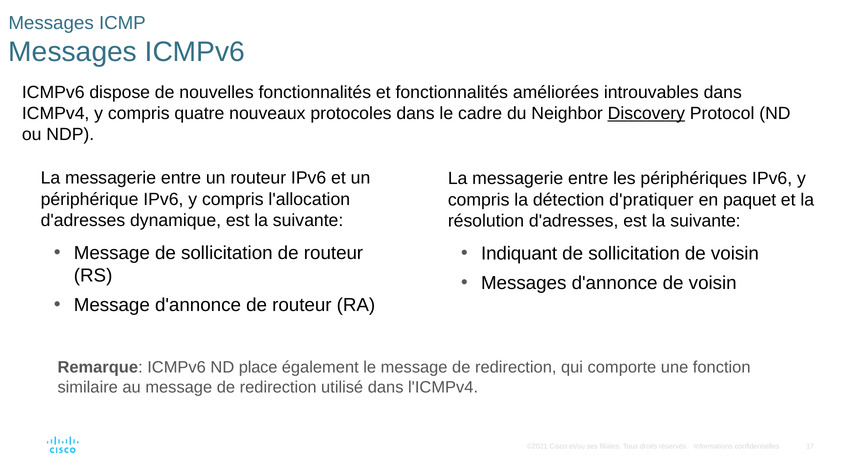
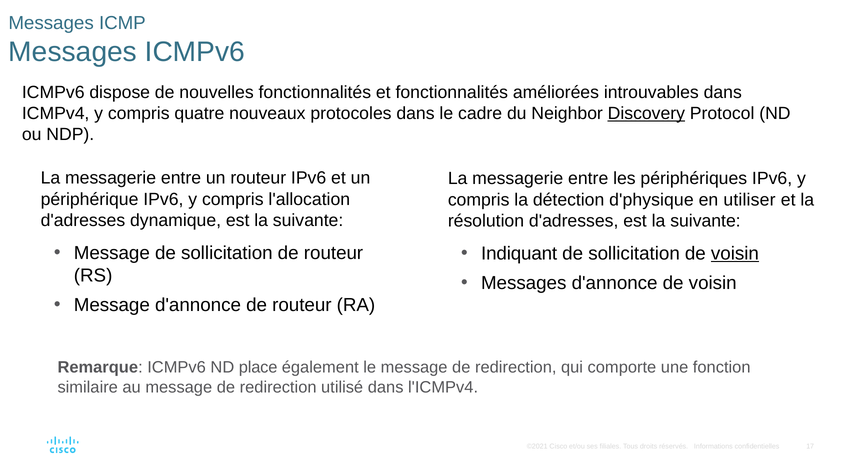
d'pratiquer: d'pratiquer -> d'physique
paquet: paquet -> utiliser
voisin at (735, 253) underline: none -> present
